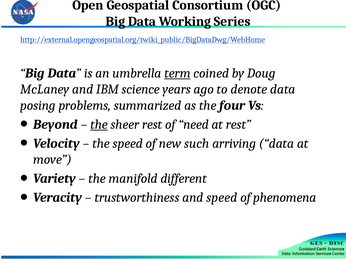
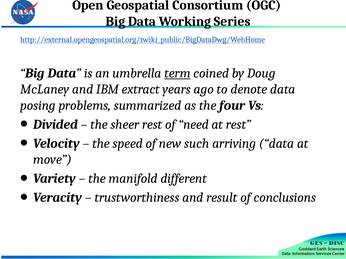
science: science -> extract
Beyond: Beyond -> Divided
the at (99, 125) underline: present -> none
and speed: speed -> result
phenomena: phenomena -> conclusions
